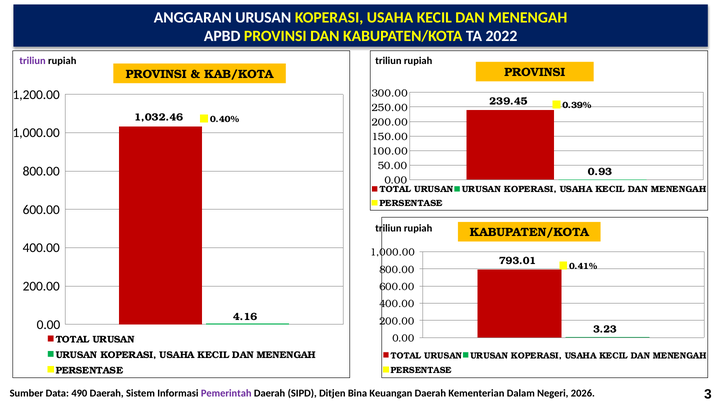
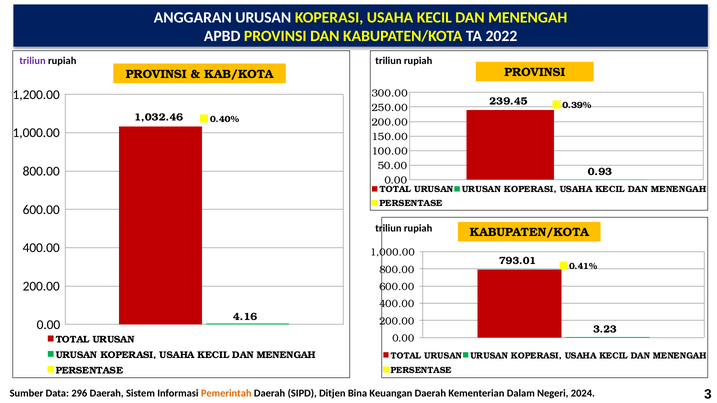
490: 490 -> 296
Pemerintah colour: purple -> orange
2026: 2026 -> 2024
